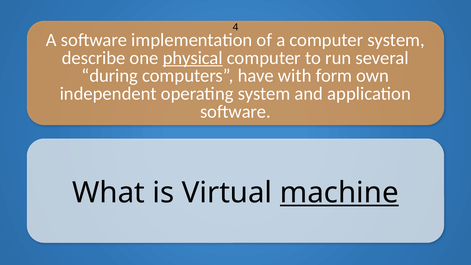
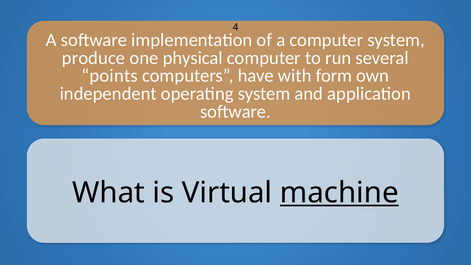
describe: describe -> produce
physical underline: present -> none
during: during -> points
